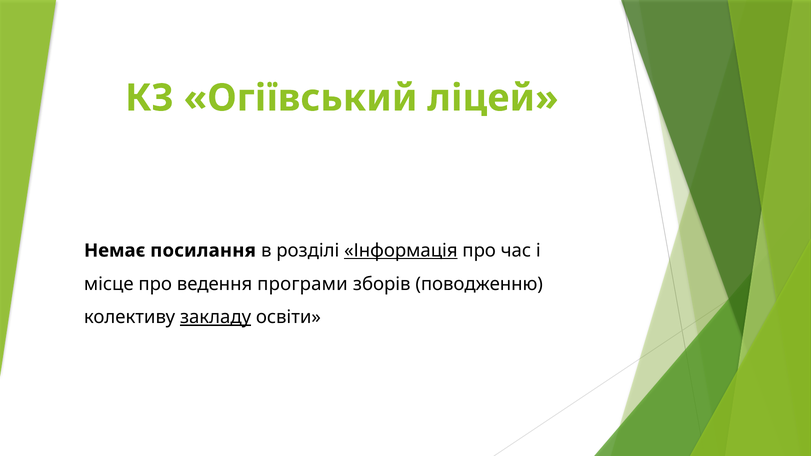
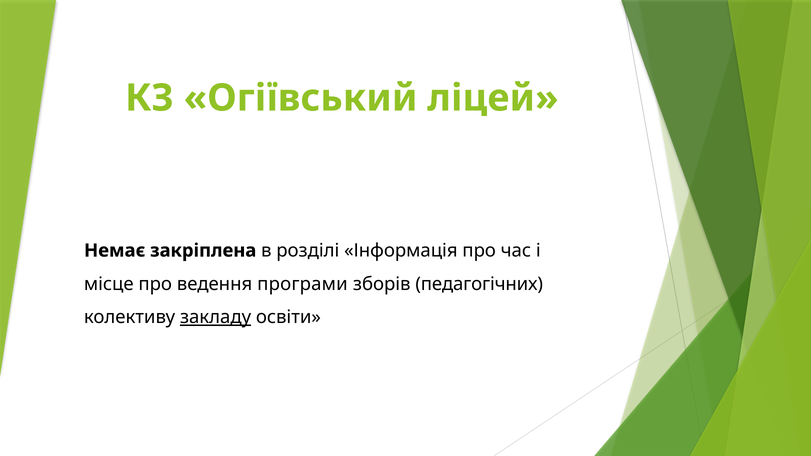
посилання: посилання -> закріплена
Інформація underline: present -> none
поводженню: поводженню -> педагогічних
